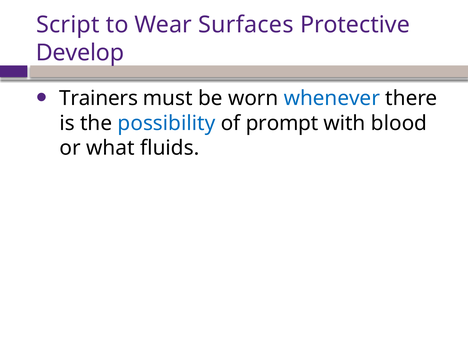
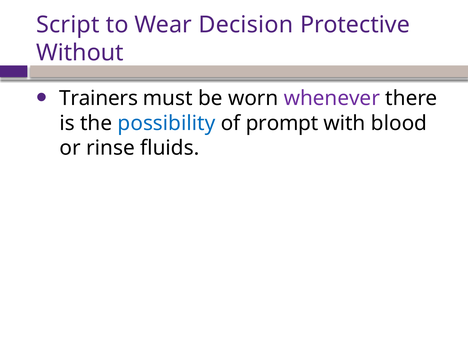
Surfaces: Surfaces -> Decision
Develop: Develop -> Without
whenever colour: blue -> purple
what: what -> rinse
